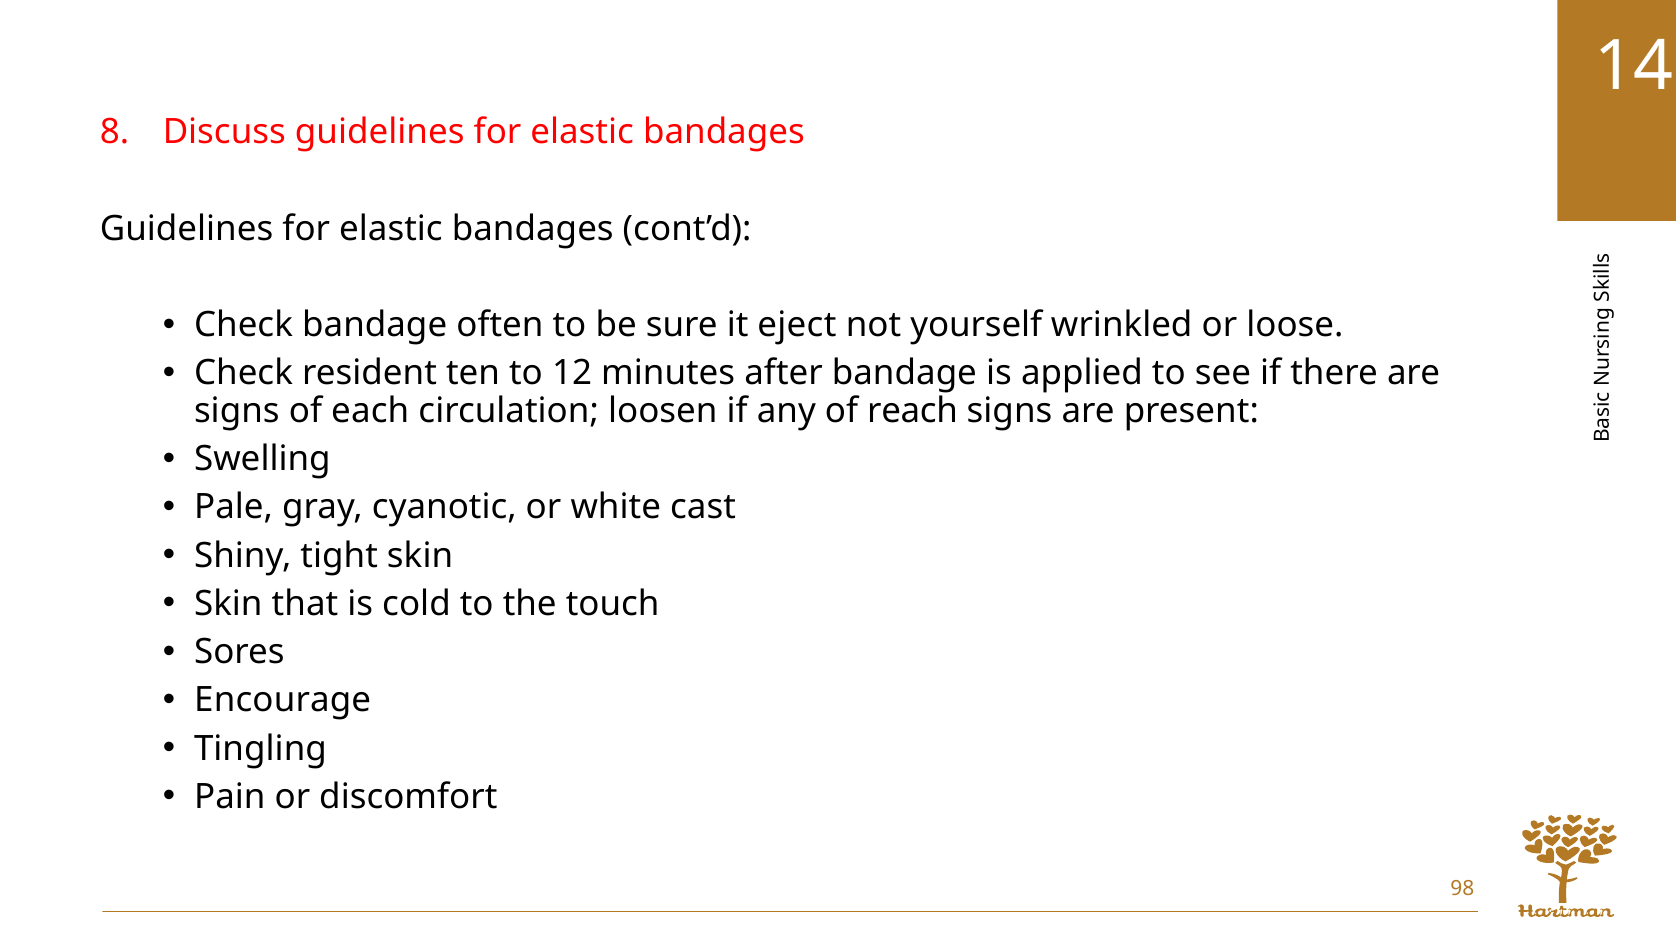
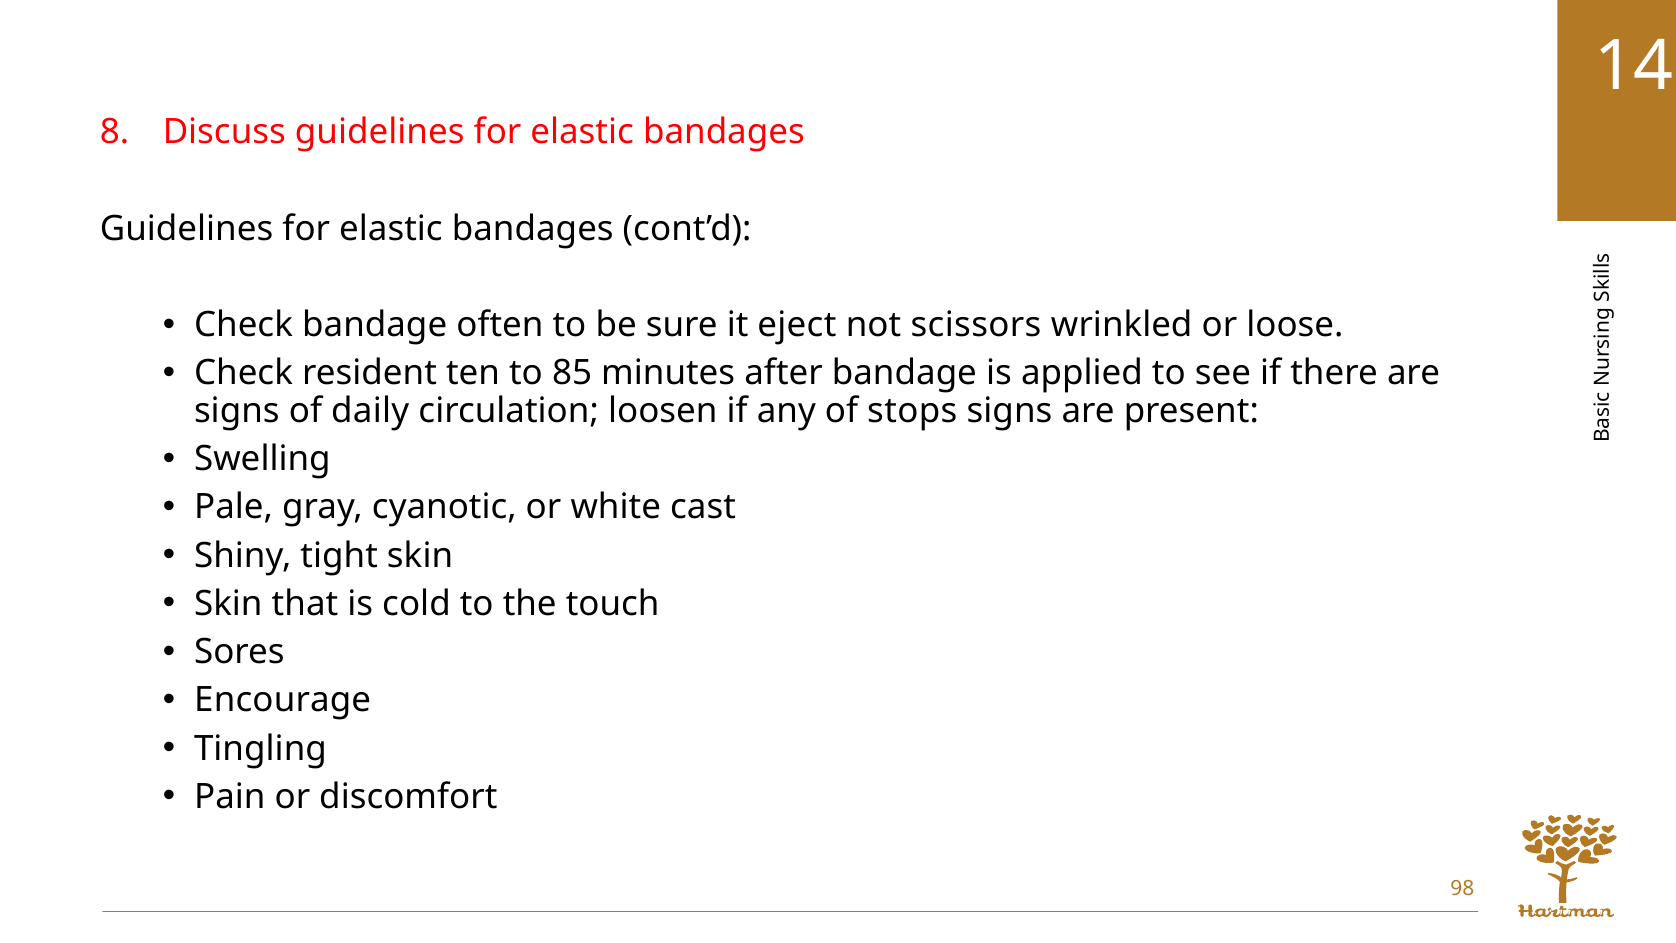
yourself: yourself -> scissors
12: 12 -> 85
each: each -> daily
reach: reach -> stops
